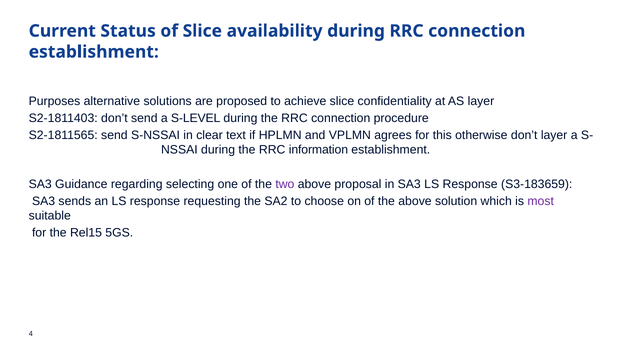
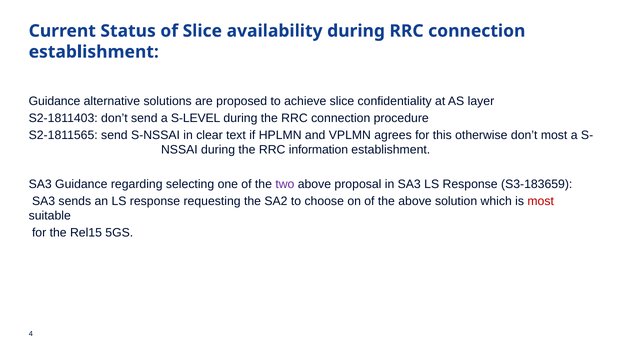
Purposes at (54, 101): Purposes -> Guidance
don’t layer: layer -> most
most at (541, 201) colour: purple -> red
